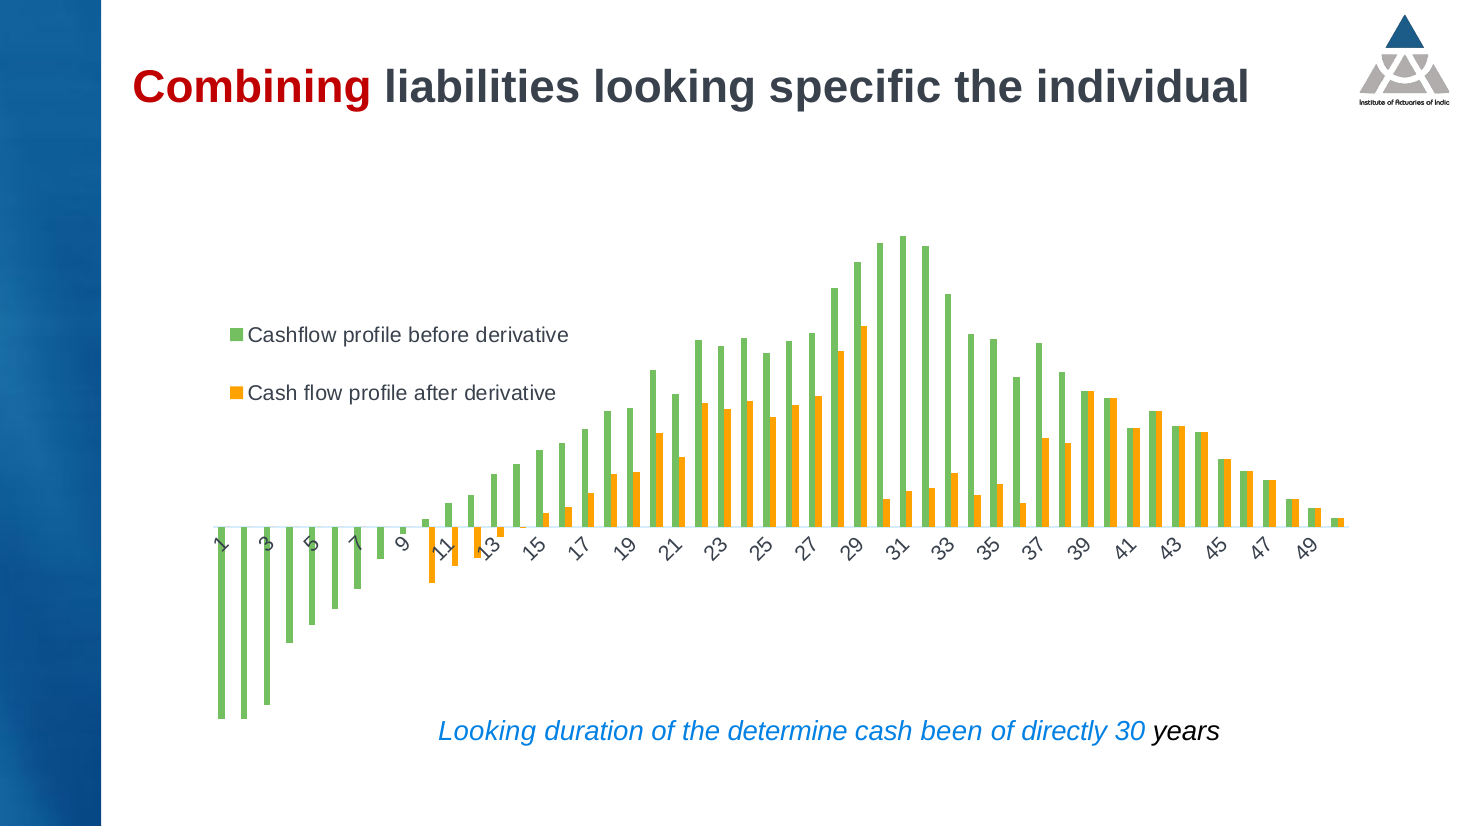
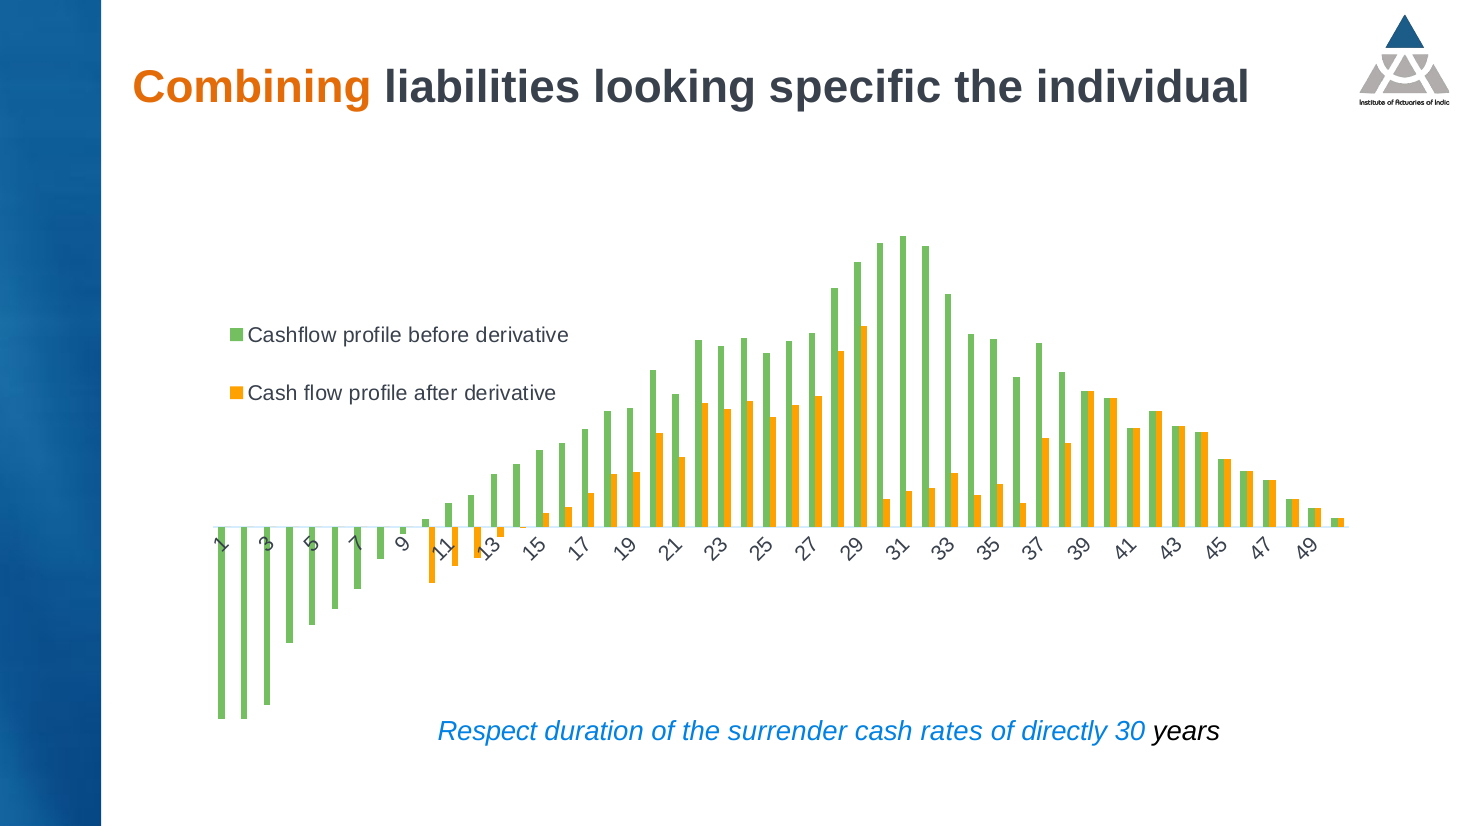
Combining colour: red -> orange
Looking at (487, 731): Looking -> Respect
determine: determine -> surrender
been: been -> rates
